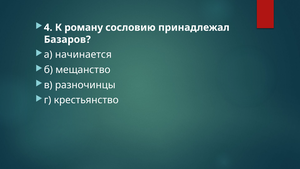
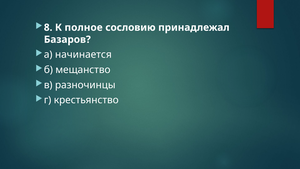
4: 4 -> 8
роману: роману -> полное
